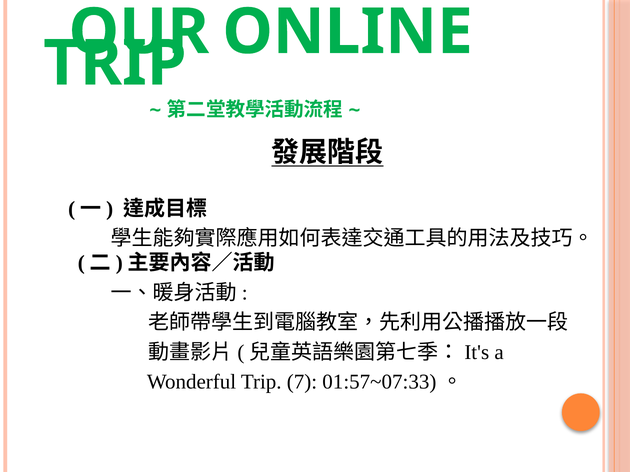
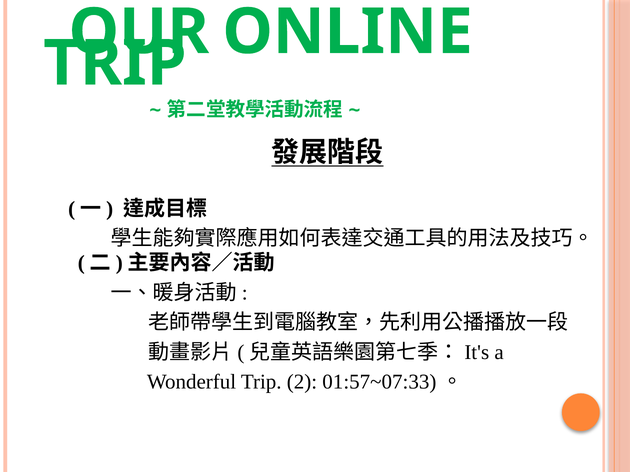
7: 7 -> 2
